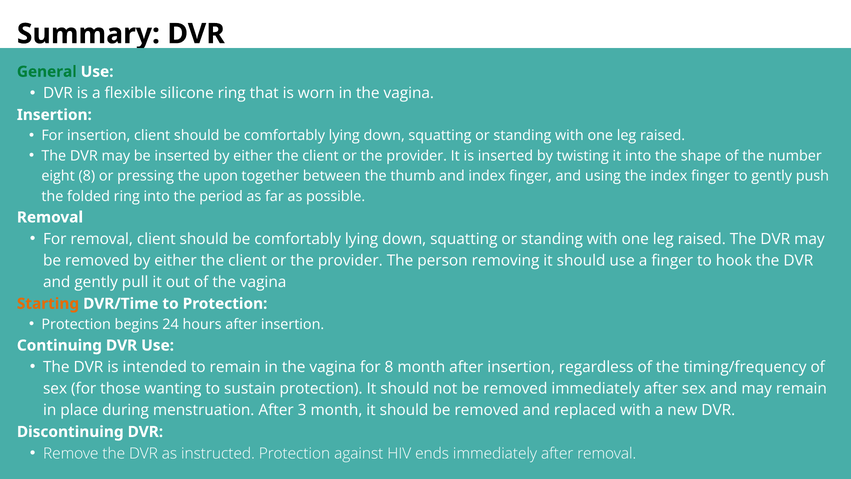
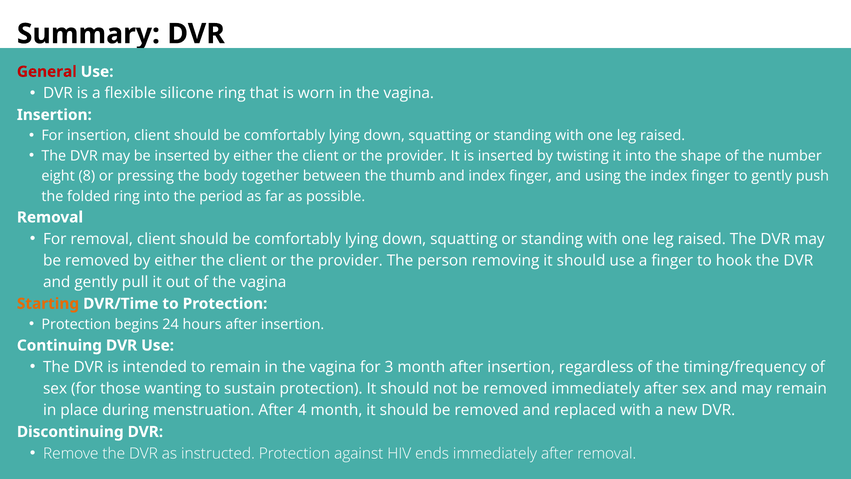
General colour: green -> red
upon: upon -> body
for 8: 8 -> 3
3: 3 -> 4
